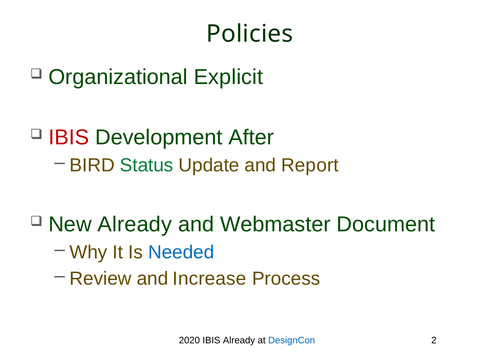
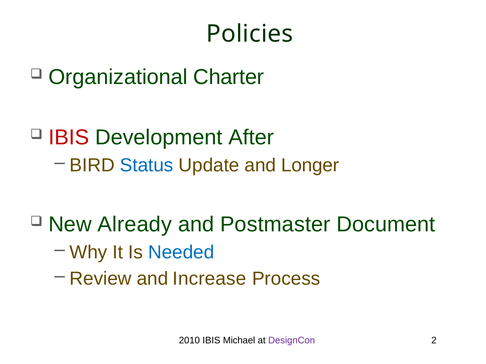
Explicit: Explicit -> Charter
Status colour: green -> blue
Report: Report -> Longer
Webmaster: Webmaster -> Postmaster
2020: 2020 -> 2010
IBIS Already: Already -> Michael
DesignCon colour: blue -> purple
